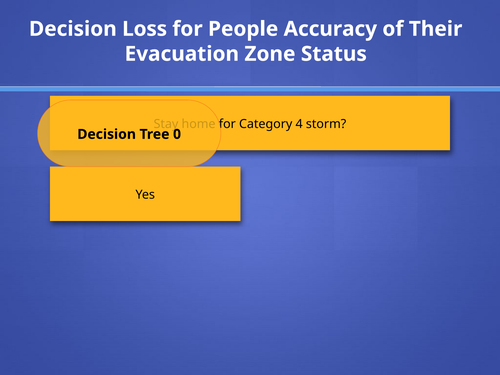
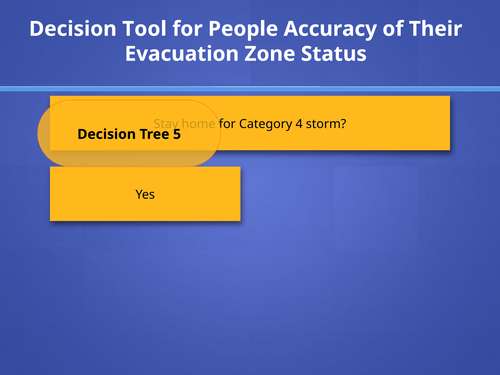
Loss: Loss -> Tool
0: 0 -> 5
